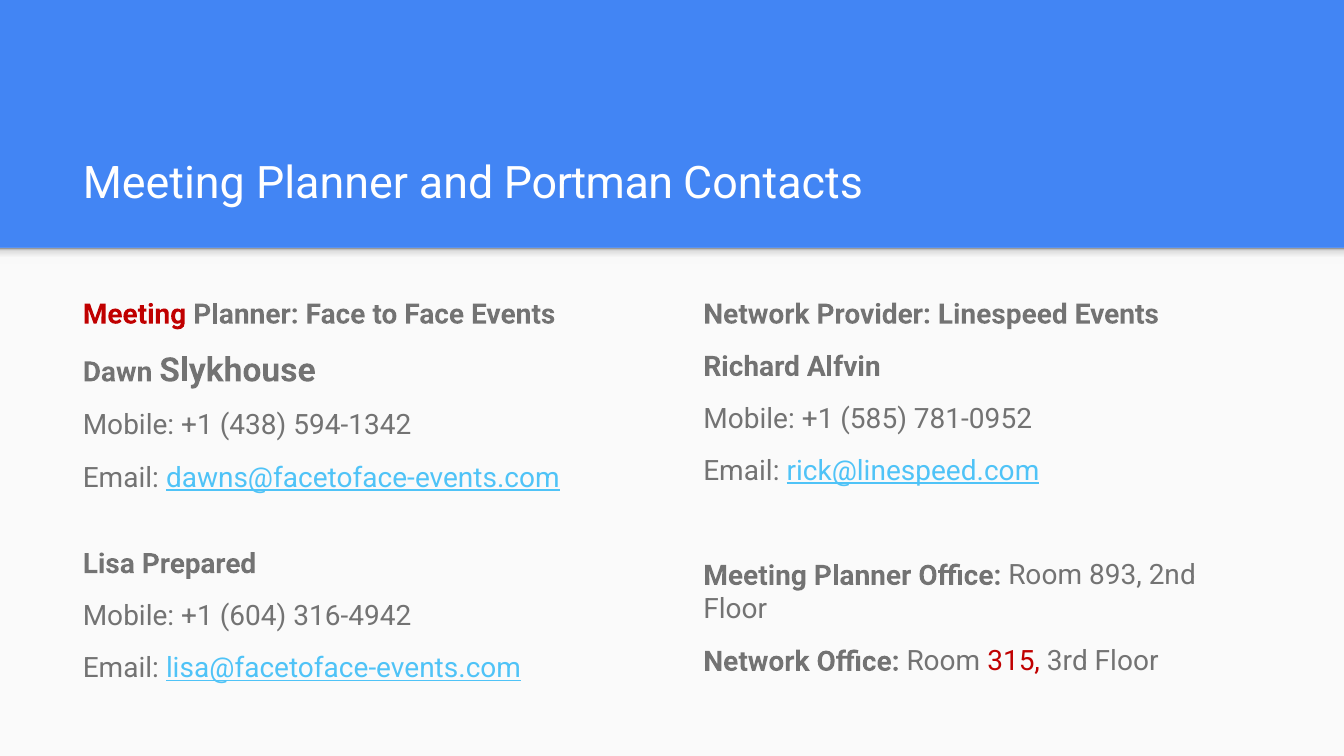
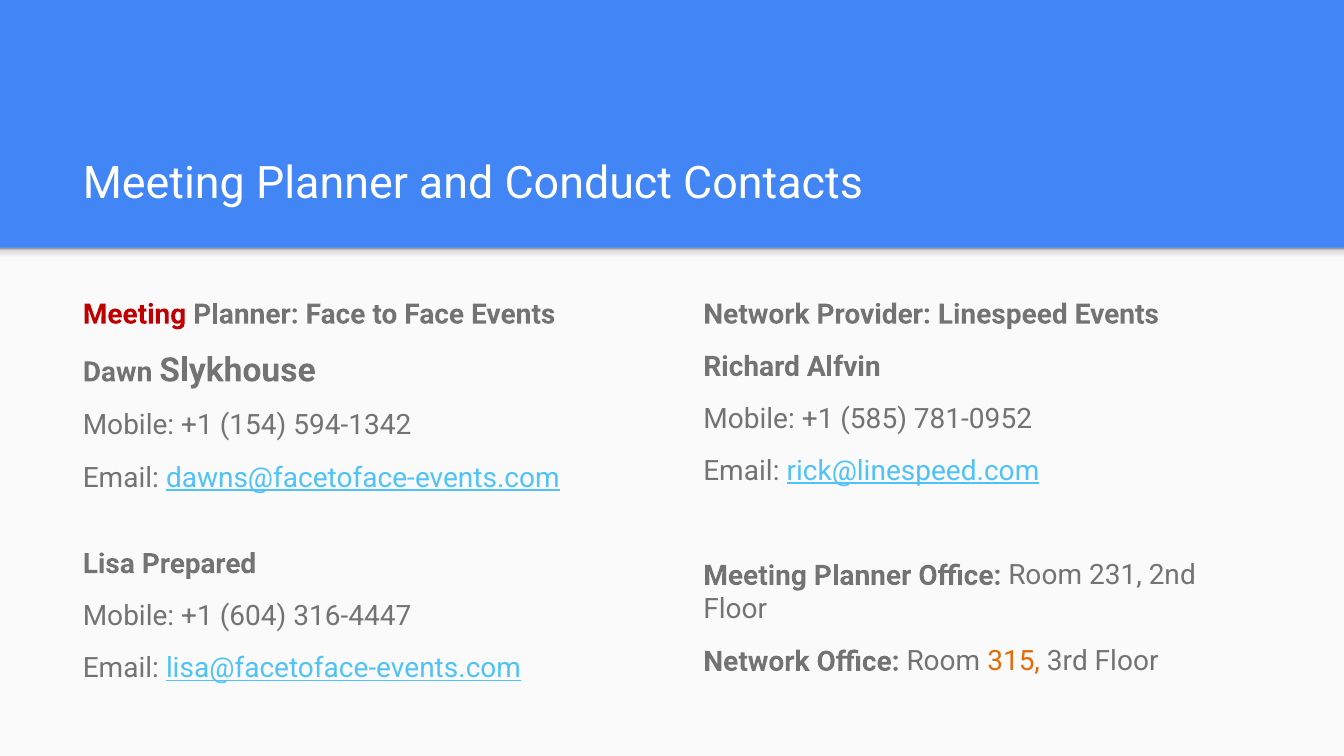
Portman: Portman -> Conduct
438: 438 -> 154
893: 893 -> 231
316-4942: 316-4942 -> 316-4447
315 colour: red -> orange
